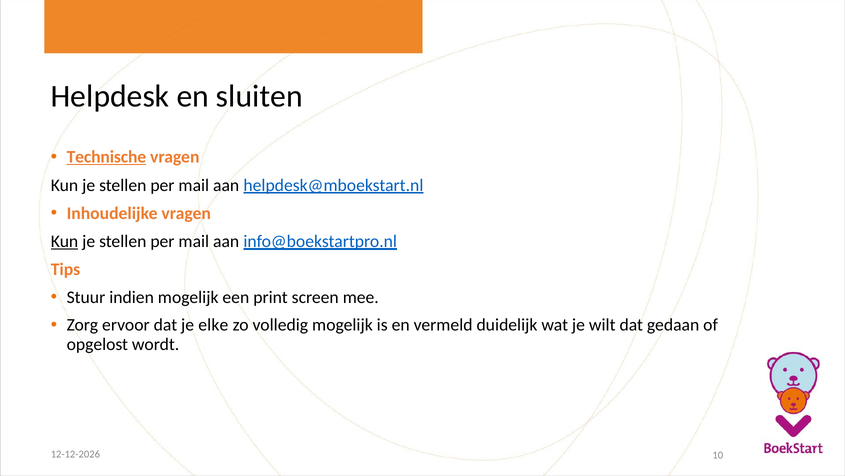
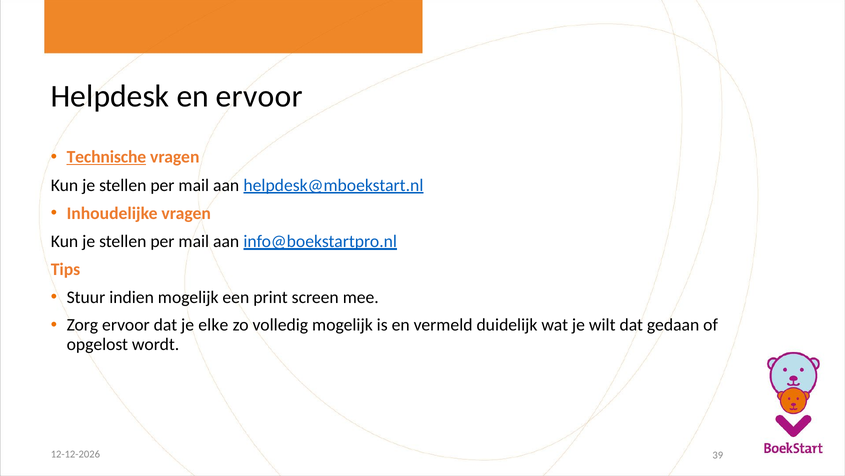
en sluiten: sluiten -> ervoor
Kun at (65, 241) underline: present -> none
10: 10 -> 39
